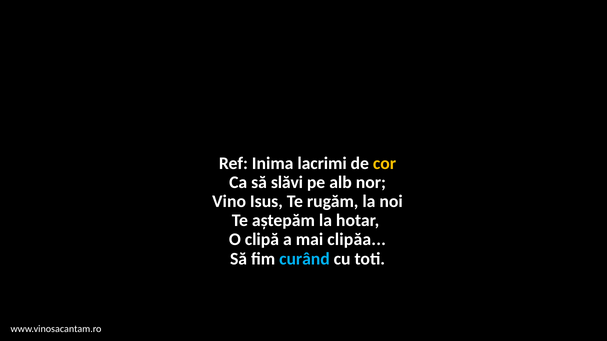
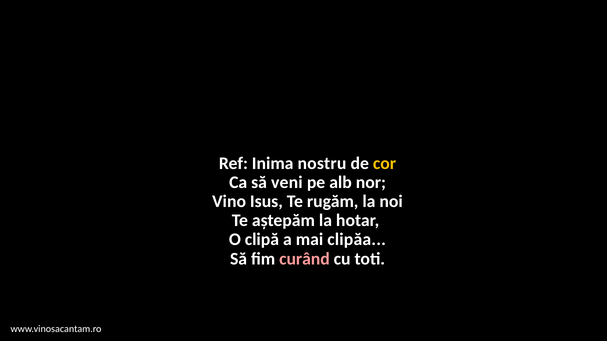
lacrimi: lacrimi -> nostru
slăvi: slăvi -> veni
curând colour: light blue -> pink
